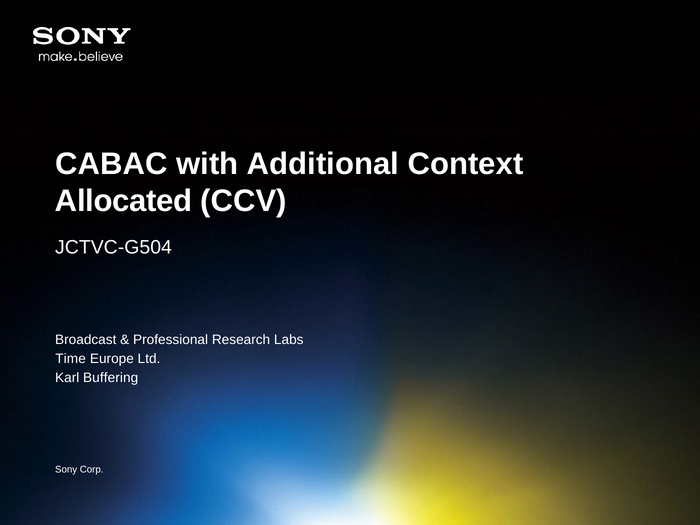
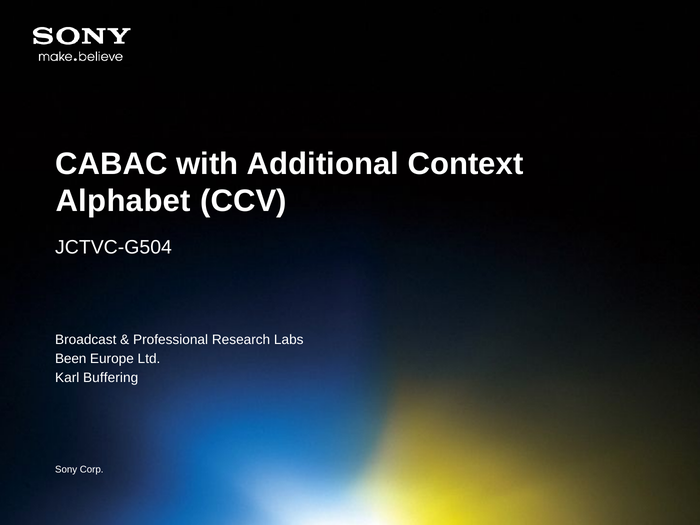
Allocated: Allocated -> Alphabet
Time: Time -> Been
